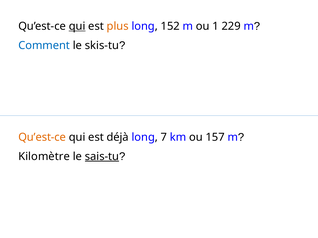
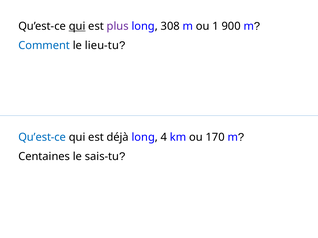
plus colour: orange -> purple
152: 152 -> 308
229: 229 -> 900
skis-tu: skis-tu -> lieu-tu
Qu’est-ce at (42, 138) colour: orange -> blue
7: 7 -> 4
157: 157 -> 170
Kilomètre: Kilomètre -> Centaines
sais-tu underline: present -> none
